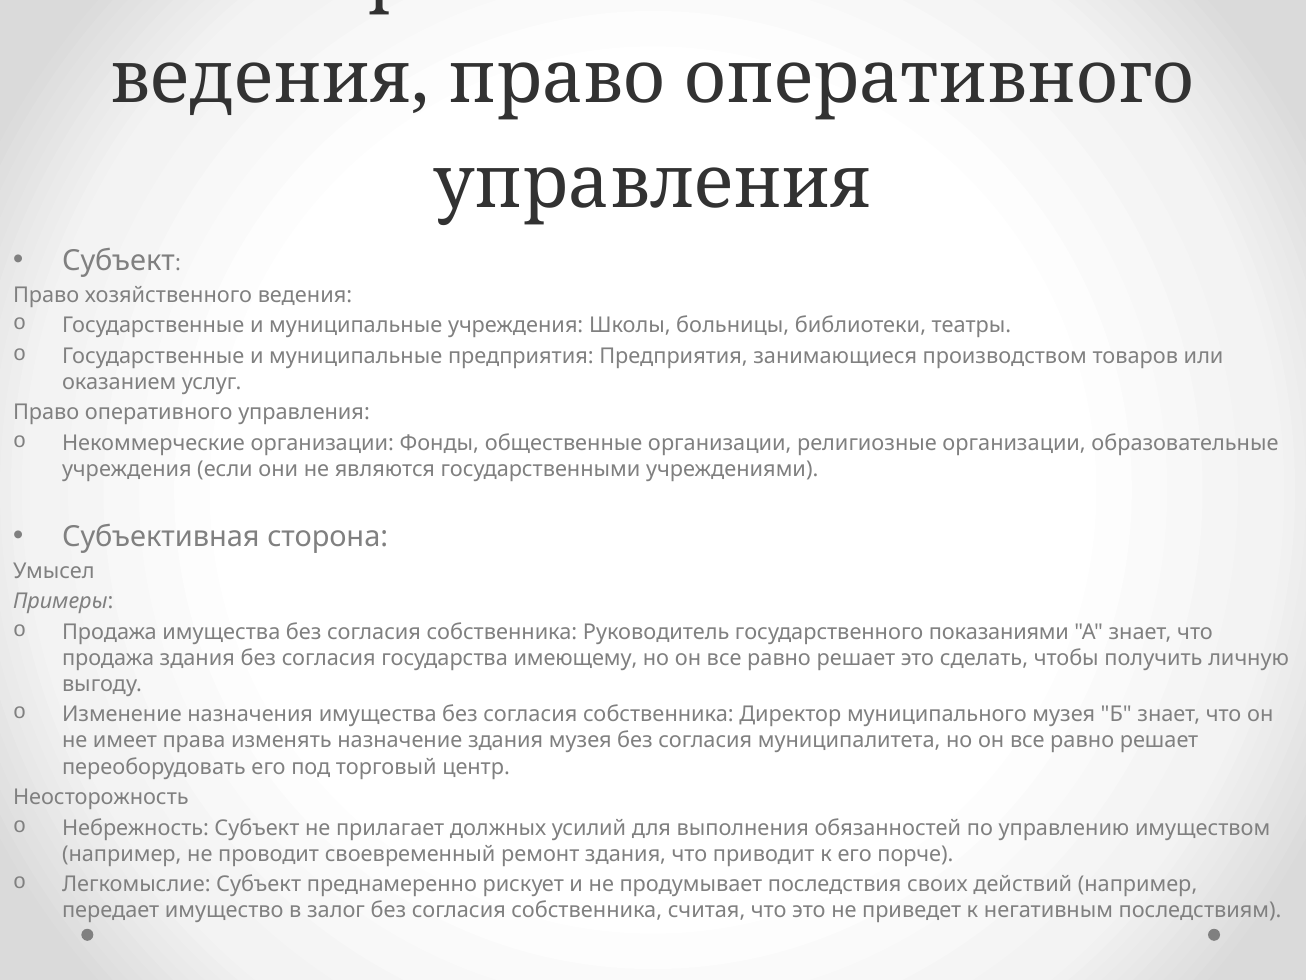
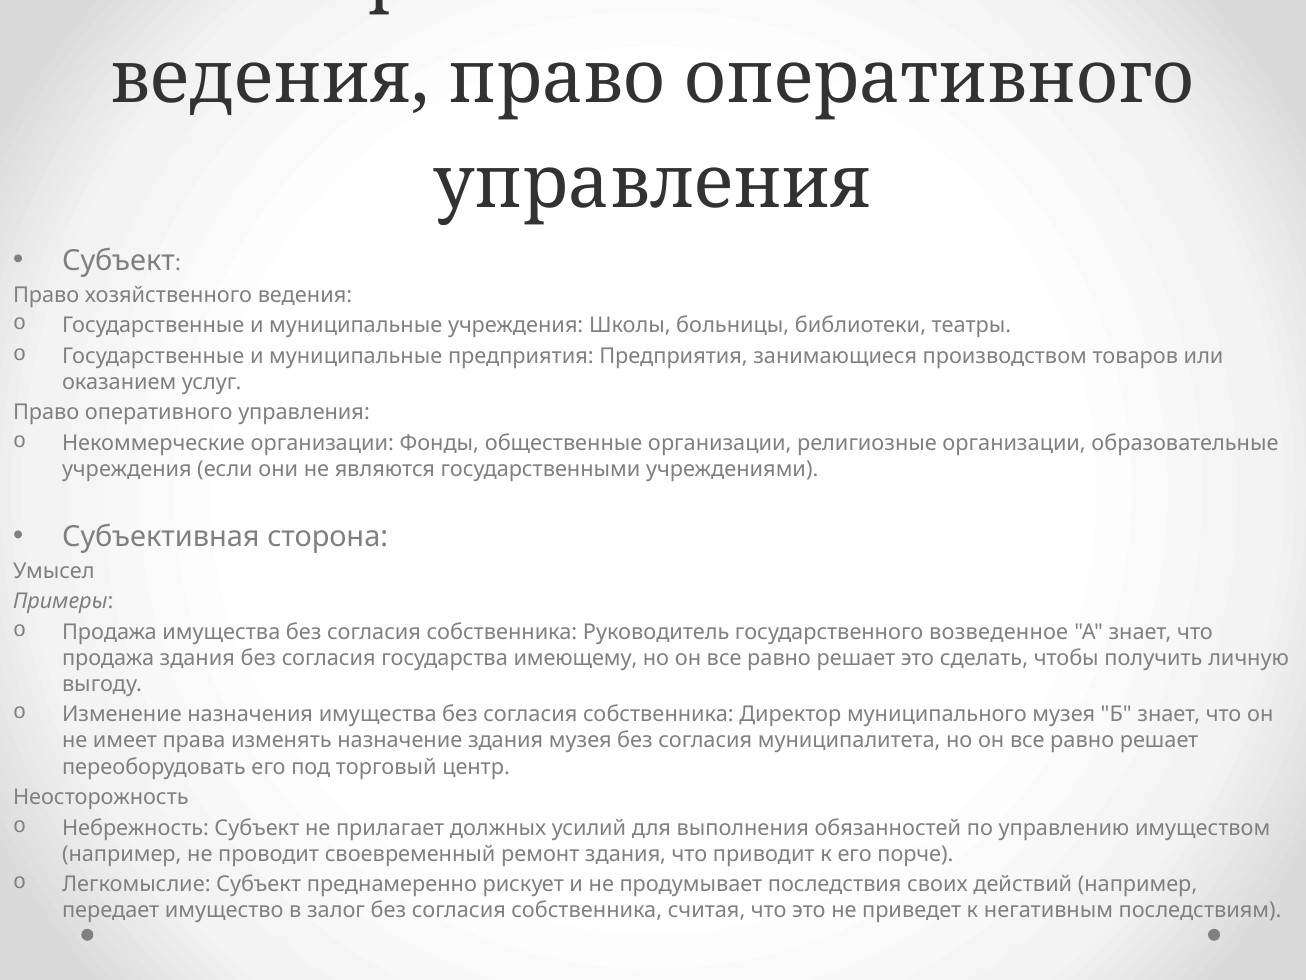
показаниями: показаниями -> возведенное
